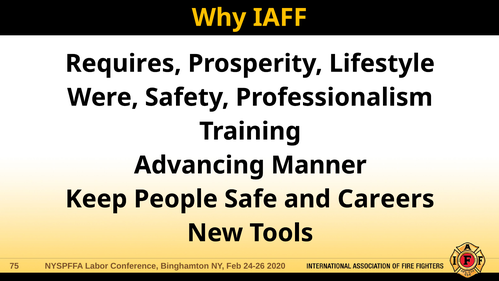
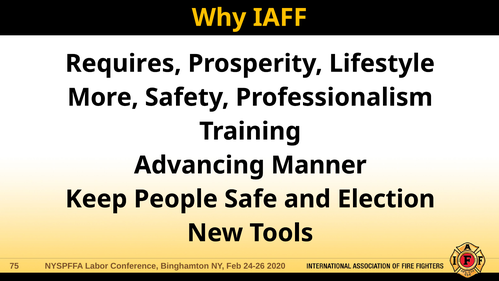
Were: Were -> More
Careers: Careers -> Election
